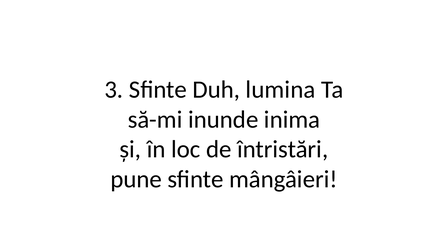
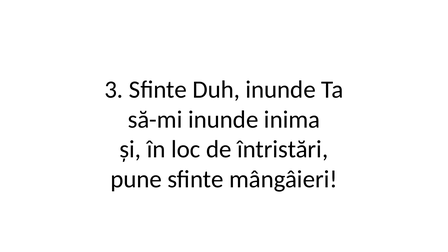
Duh lumina: lumina -> inunde
